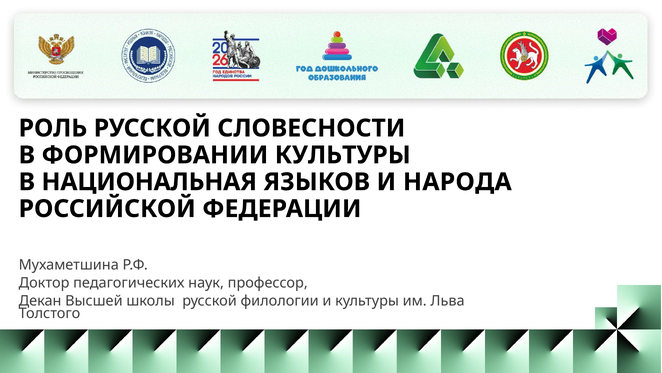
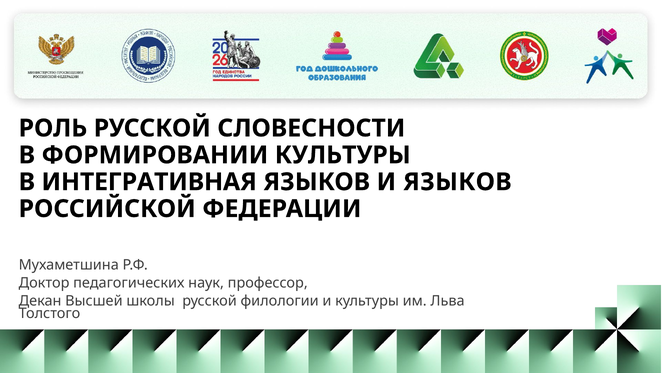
НАЦИОНАЛЬНАЯ: НАЦИОНАЛЬНАЯ -> ИНТЕГРАТИВНАЯ
И НАРОДА: НАРОДА -> ЯЗЫКОВ
